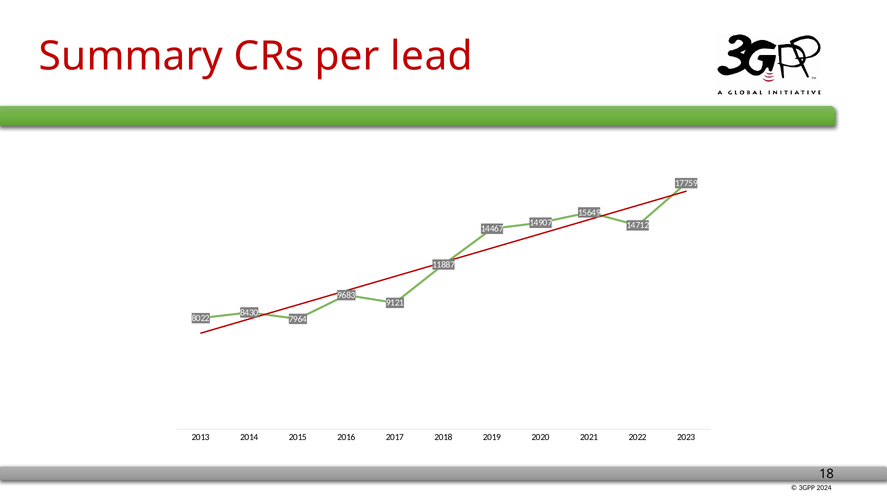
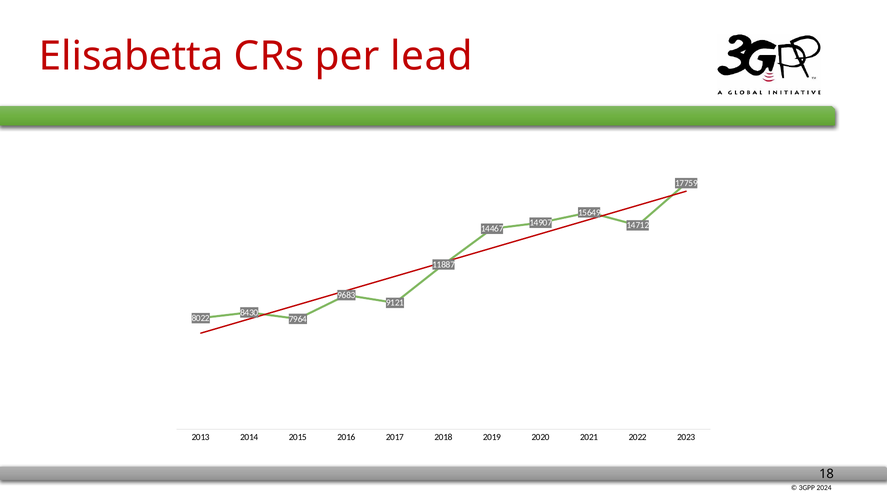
Summary: Summary -> Elisabetta
